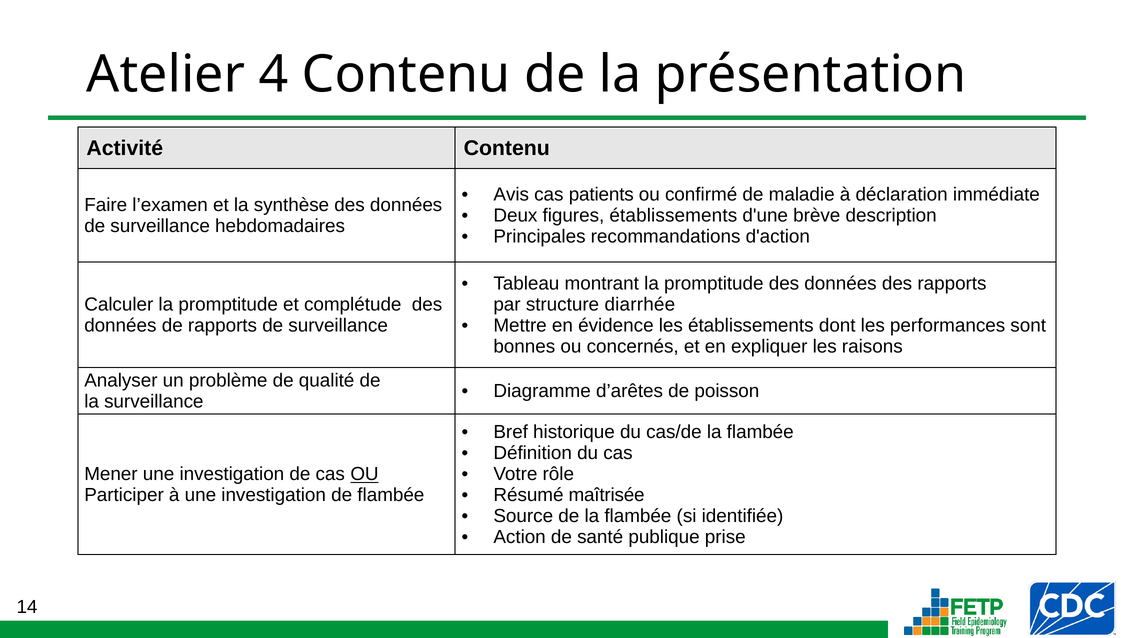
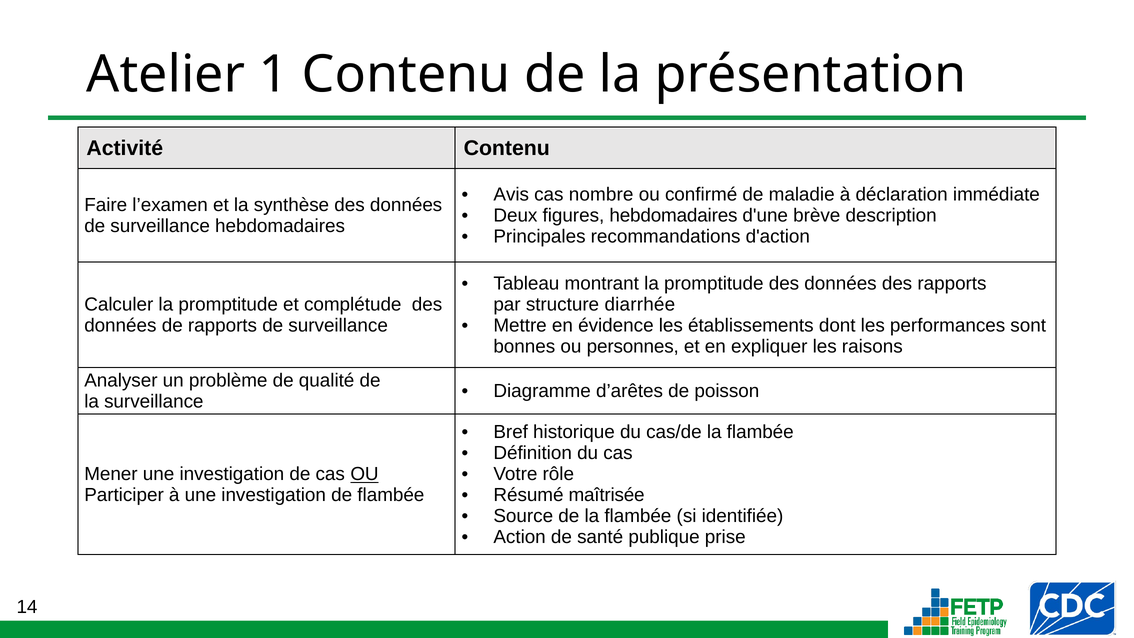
4: 4 -> 1
patients: patients -> nombre
figures établissements: établissements -> hebdomadaires
concernés: concernés -> personnes
